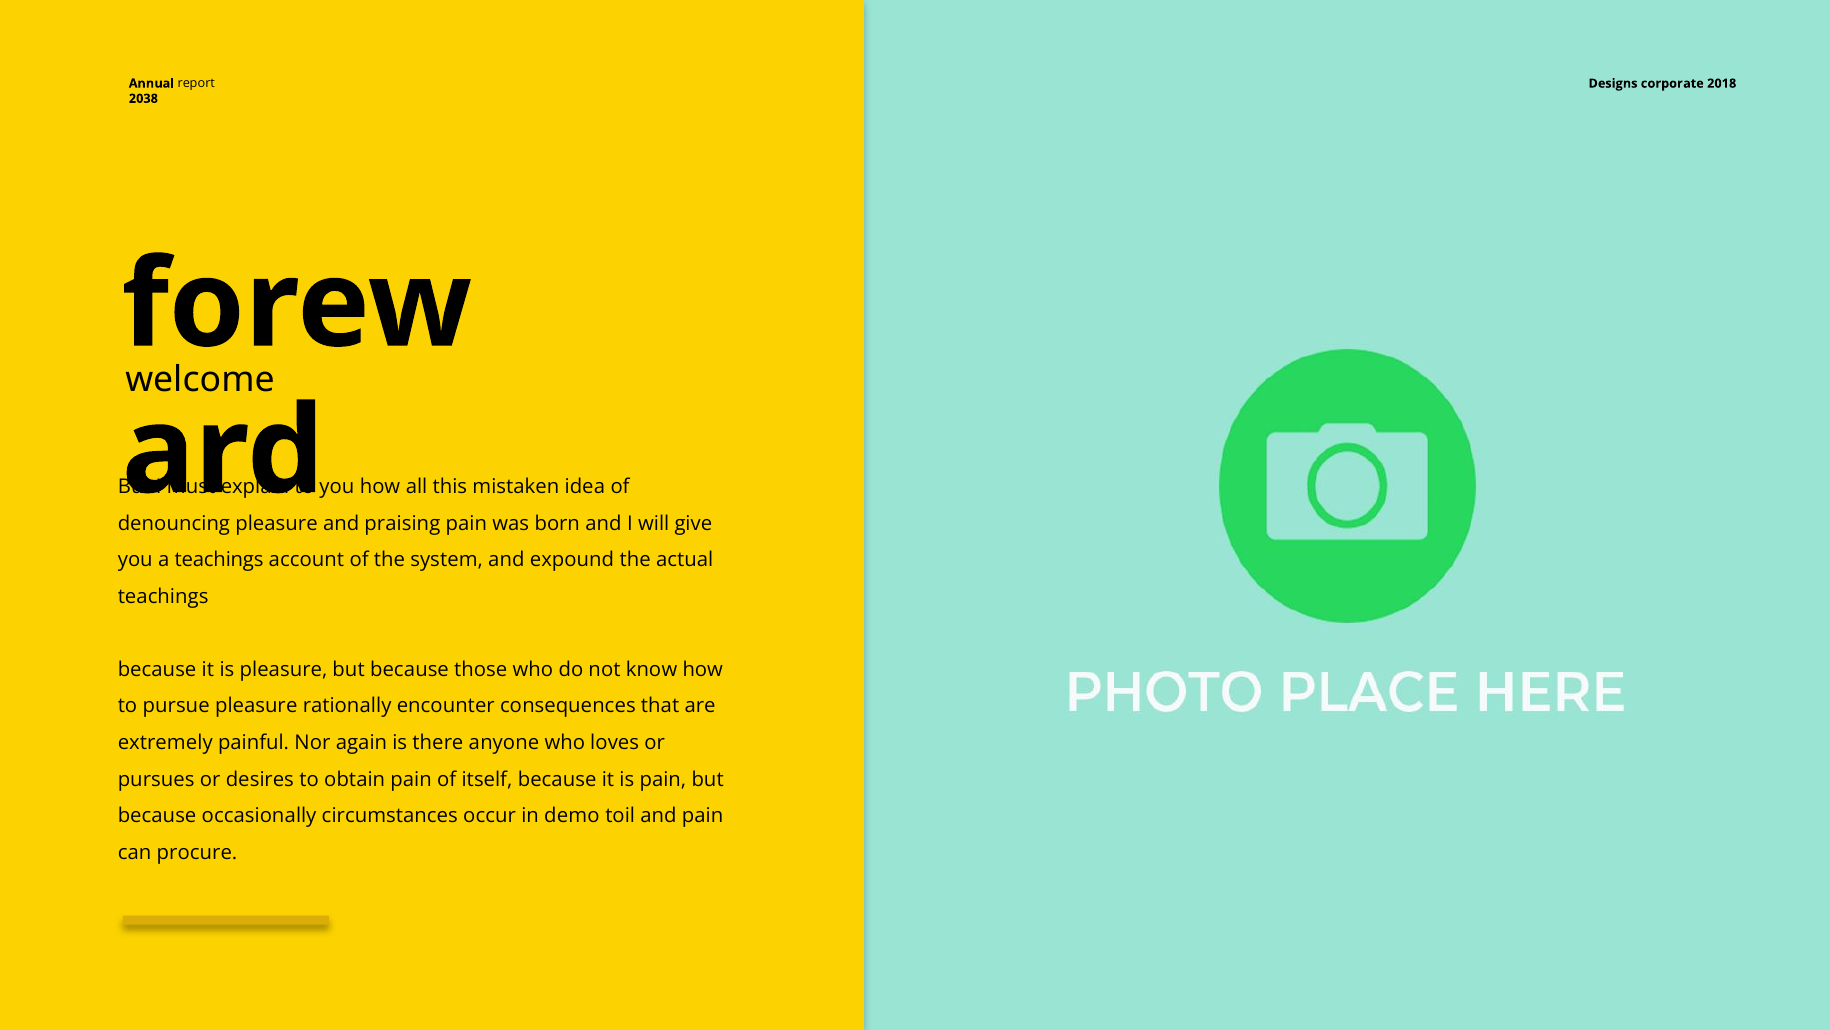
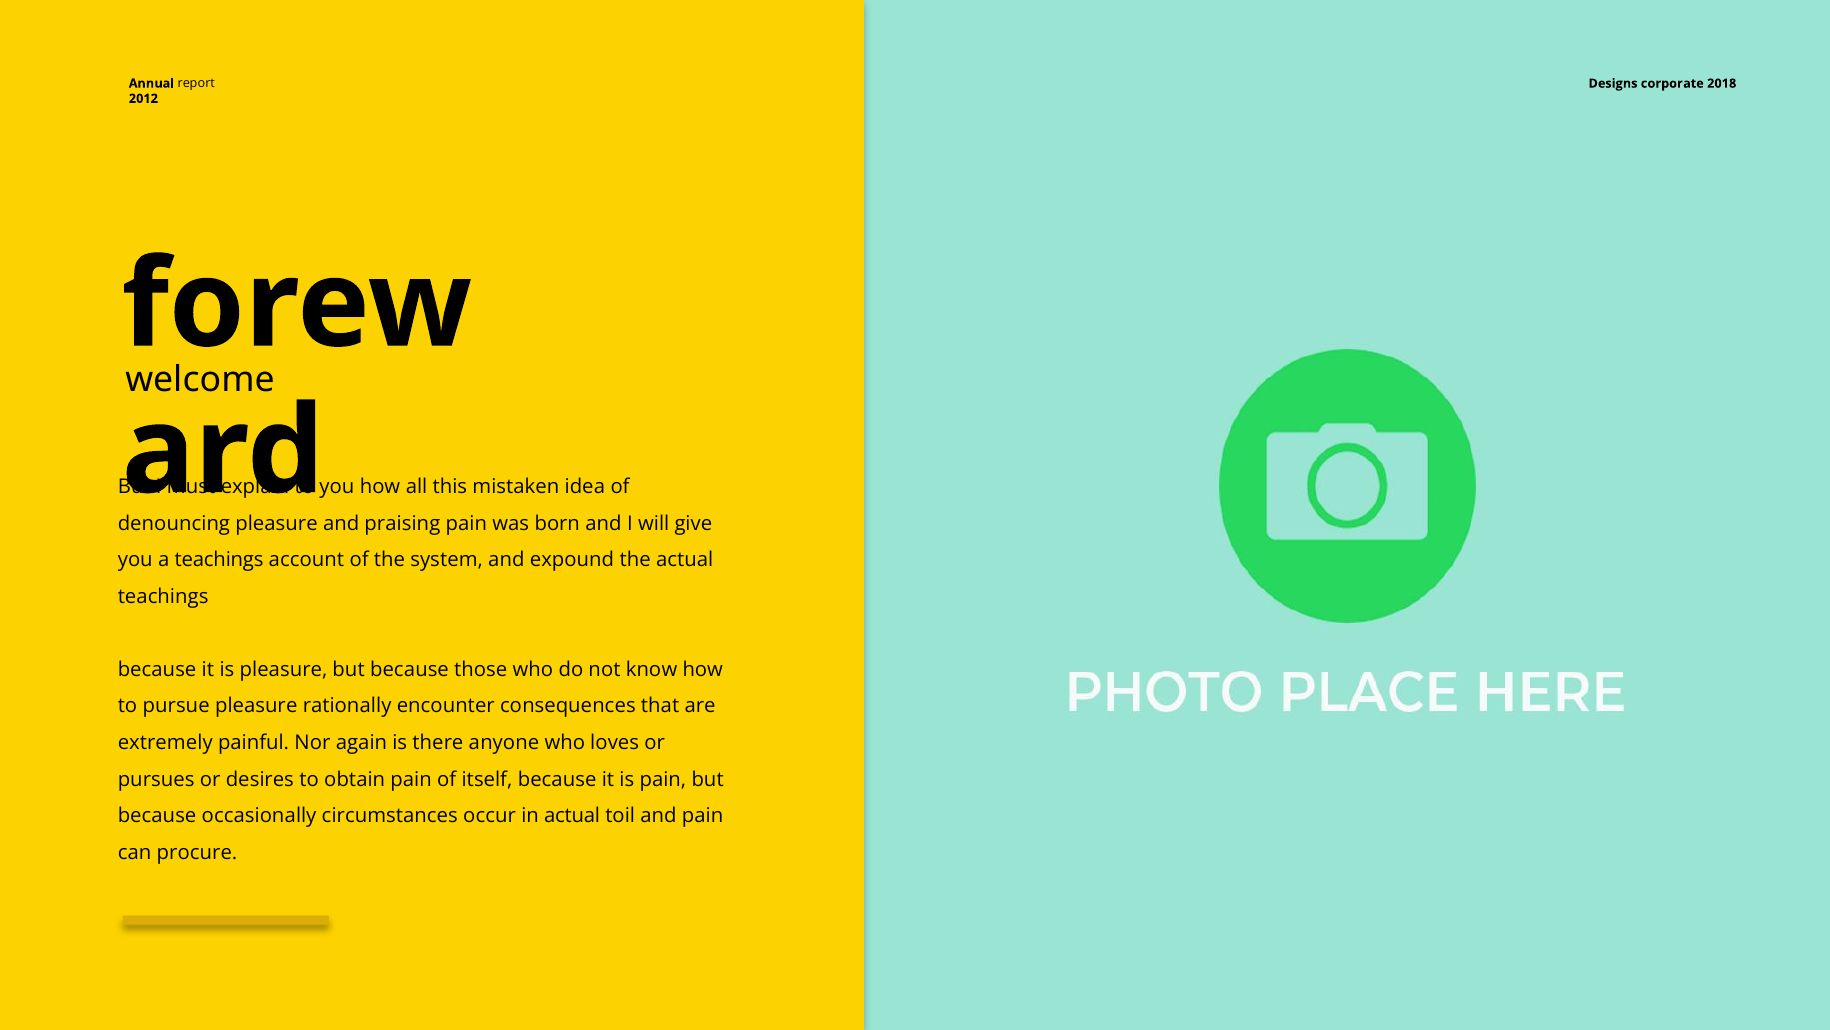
2038: 2038 -> 2012
in demo: demo -> actual
